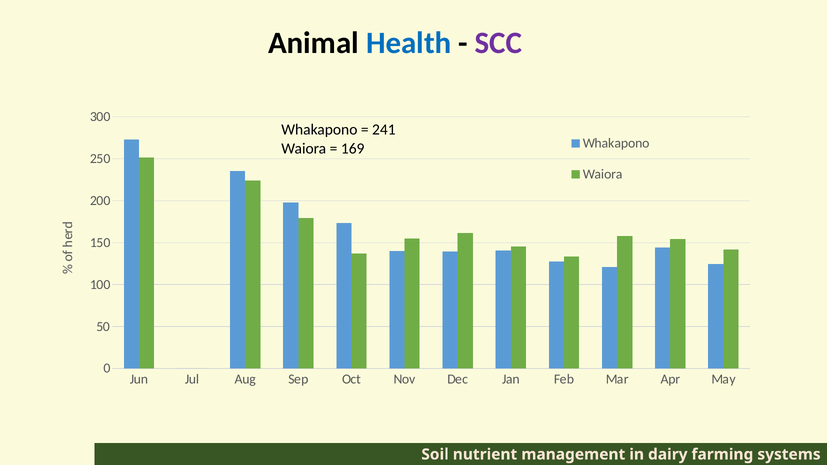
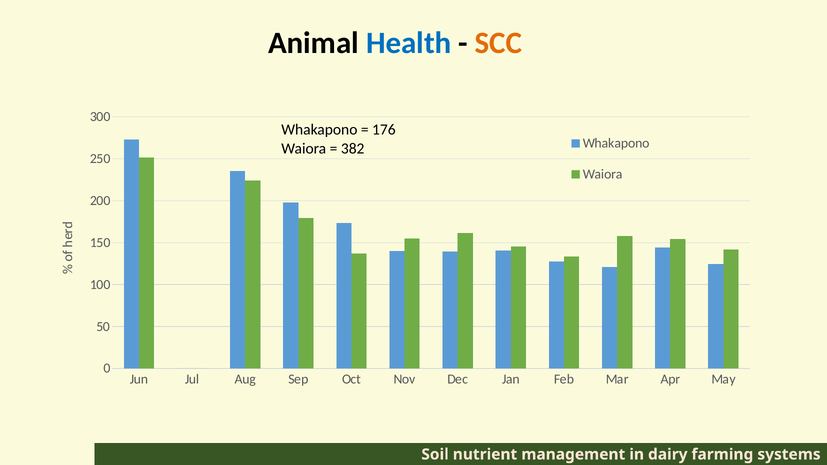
SCC colour: purple -> orange
241: 241 -> 176
169: 169 -> 382
